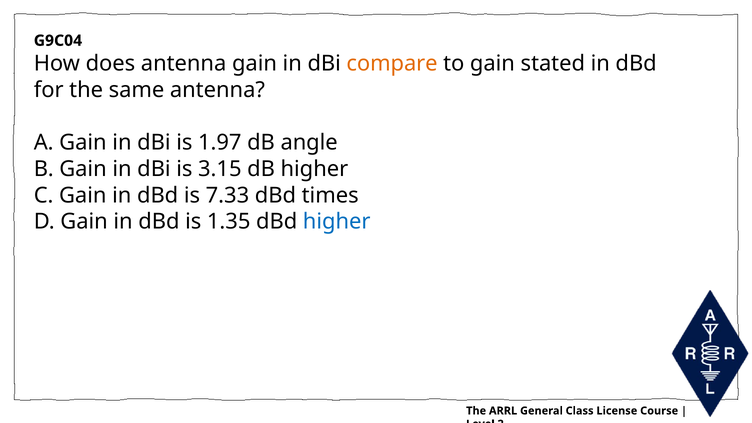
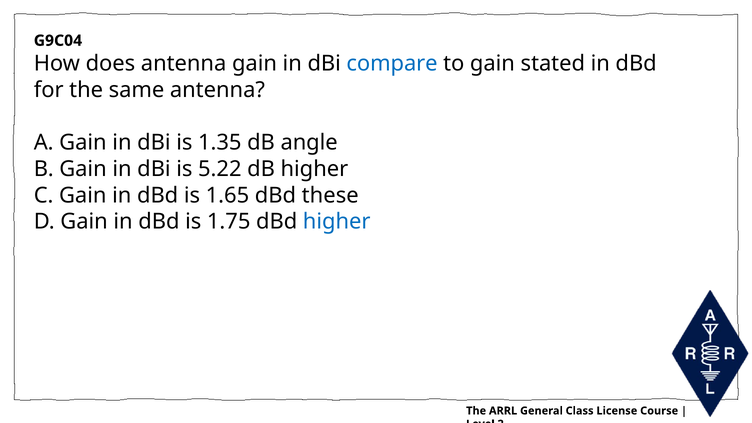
compare colour: orange -> blue
1.97: 1.97 -> 1.35
3.15: 3.15 -> 5.22
7.33: 7.33 -> 1.65
times: times -> these
1.35: 1.35 -> 1.75
